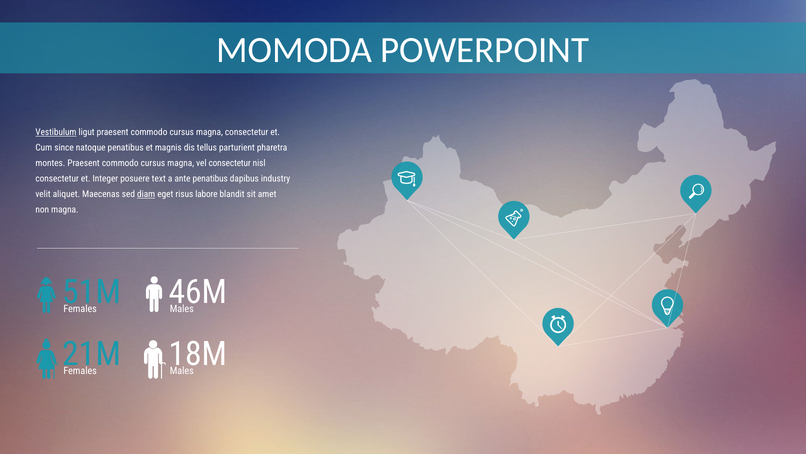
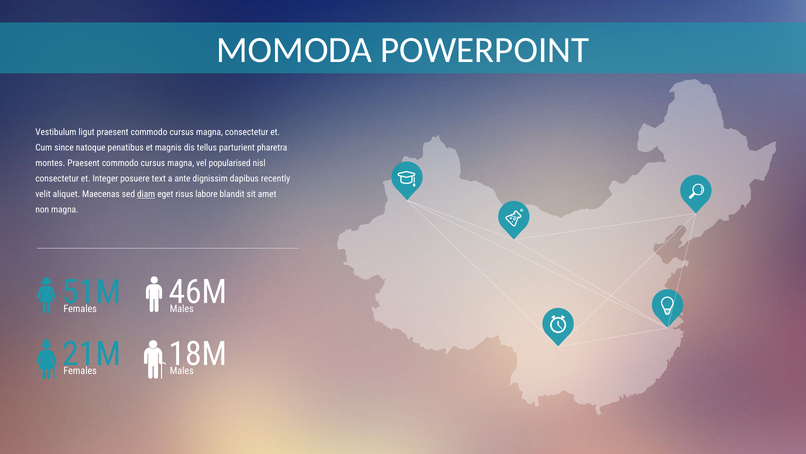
Vestibulum underline: present -> none
vel consectetur: consectetur -> popularised
ante penatibus: penatibus -> dignissim
industry: industry -> recently
